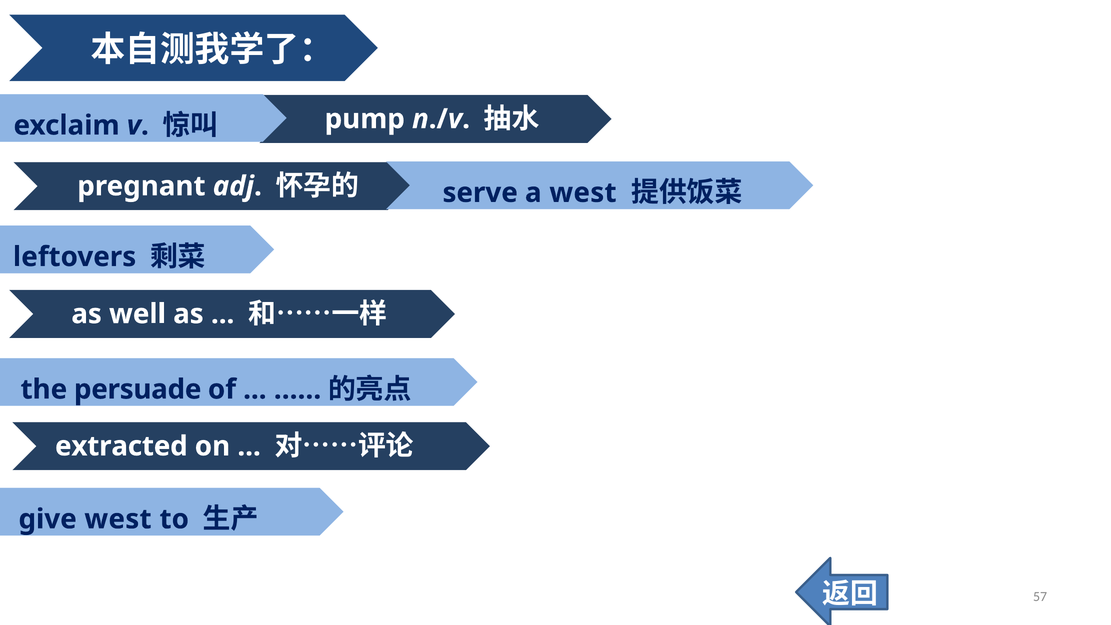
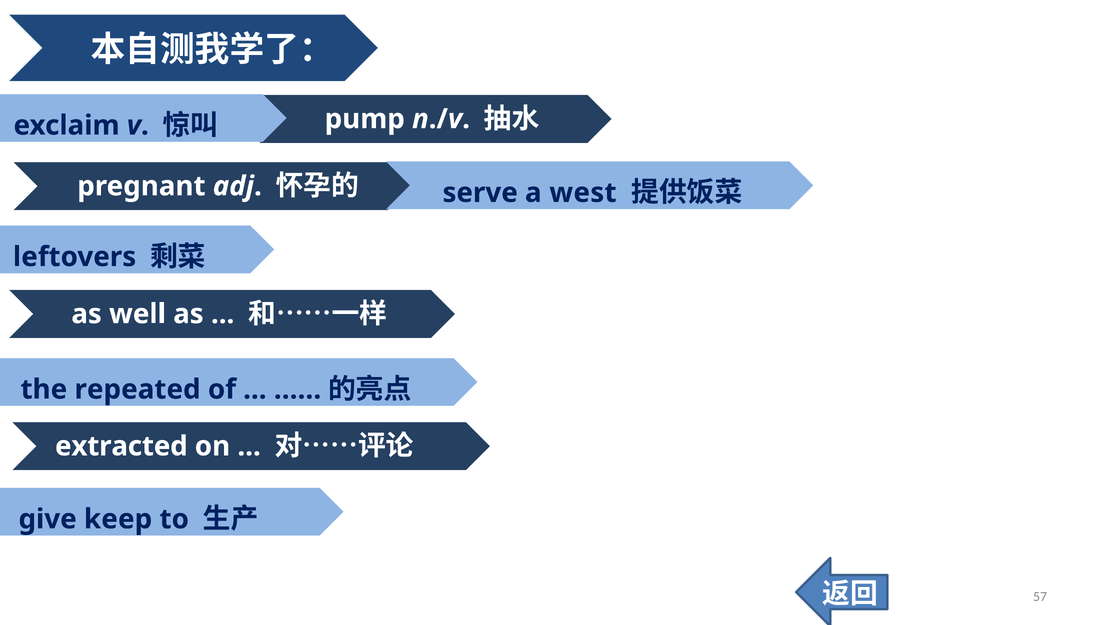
persuade: persuade -> repeated
give west: west -> keep
